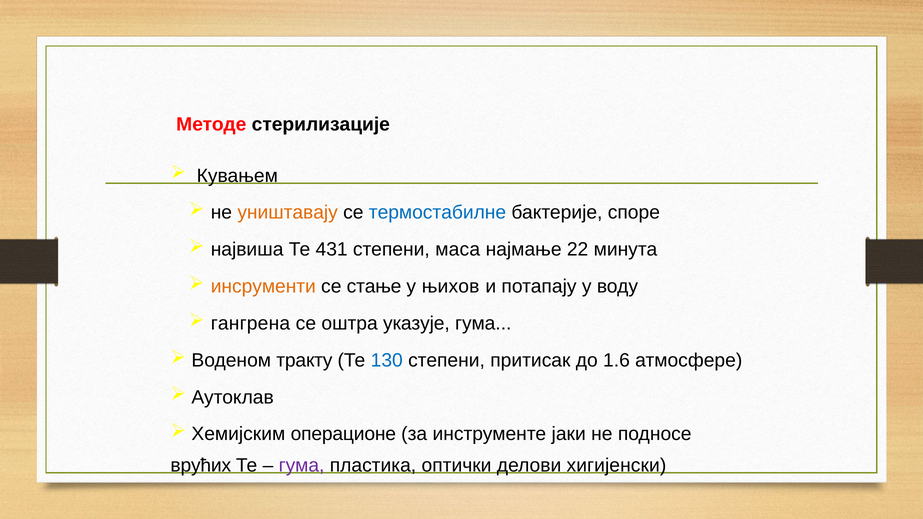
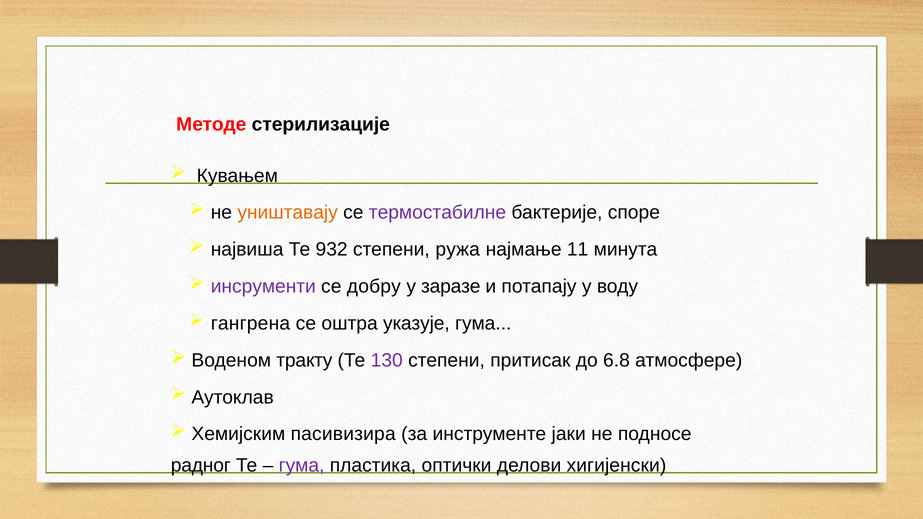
термостабилне colour: blue -> purple
431: 431 -> 932
маса: маса -> ружа
22: 22 -> 11
инсрументи colour: orange -> purple
стање: стање -> добру
њихов: њихов -> заразе
130 colour: blue -> purple
1.6: 1.6 -> 6.8
операционе: операционе -> пасивизира
врућих: врућих -> радног
